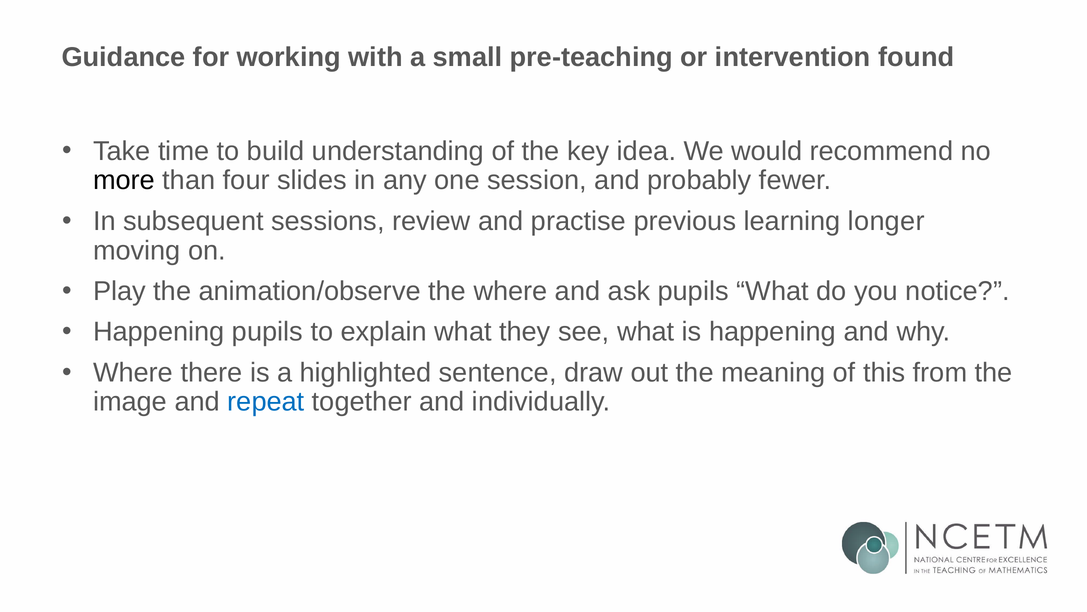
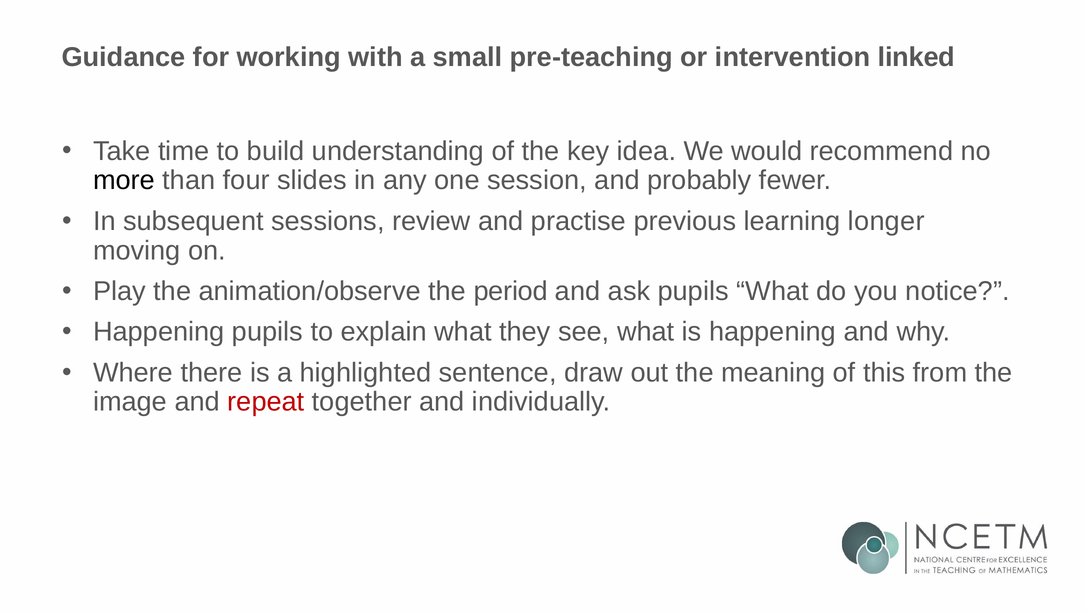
found: found -> linked
the where: where -> period
repeat colour: blue -> red
